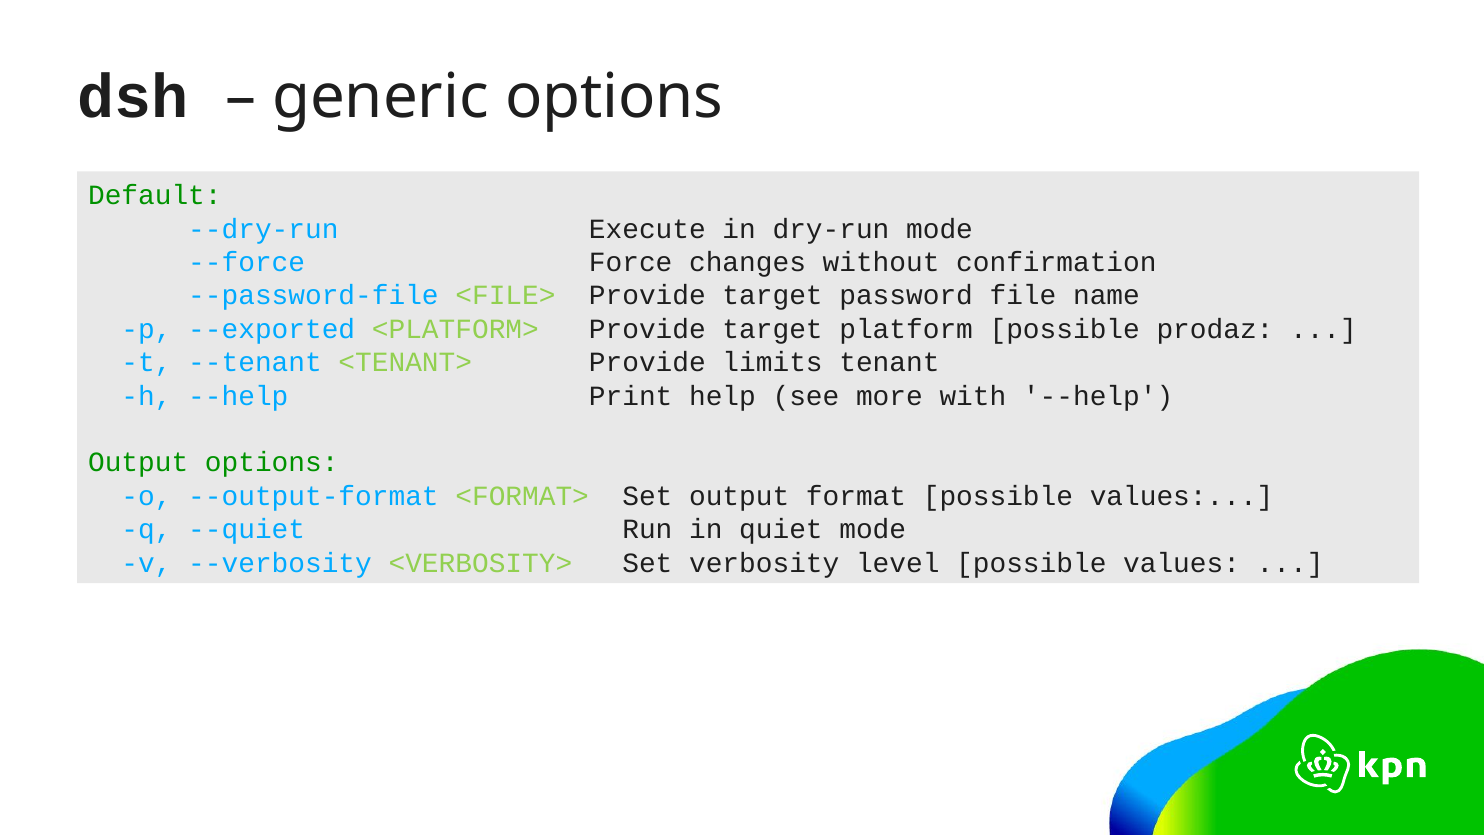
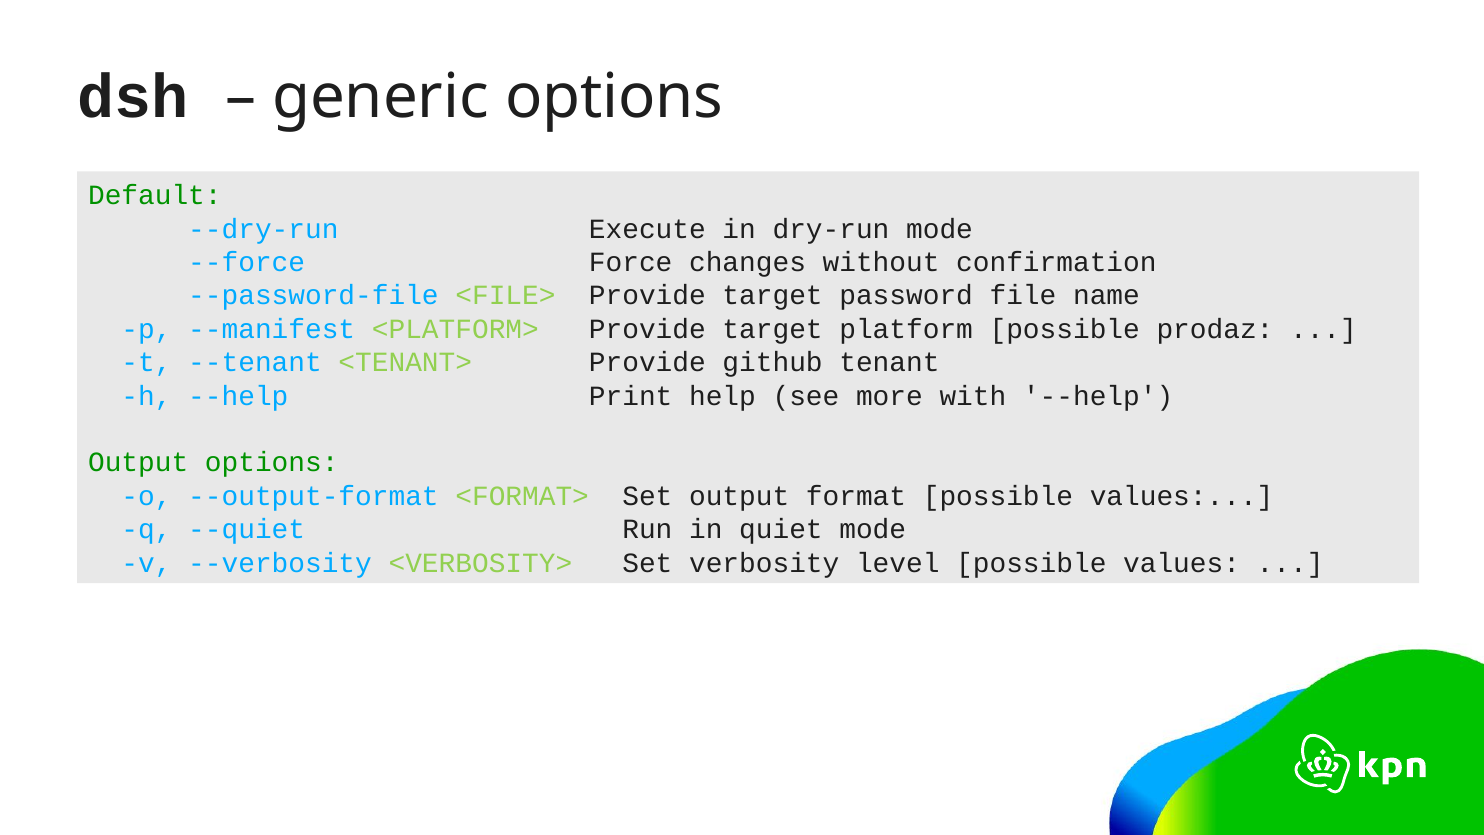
--exported: --exported -> --manifest
limits: limits -> github
